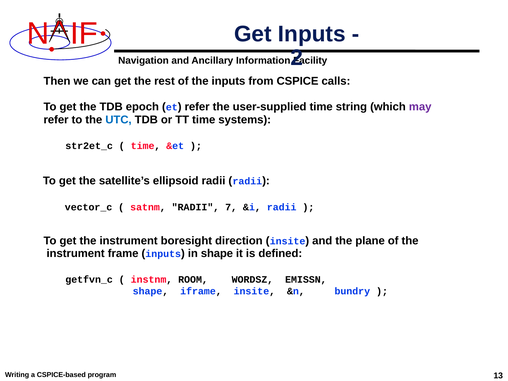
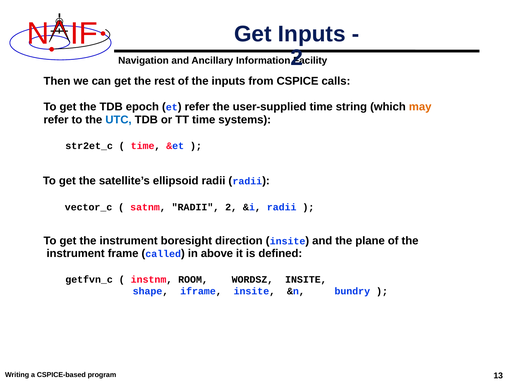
may colour: purple -> orange
RADII 7: 7 -> 2
inputs at (163, 254): inputs -> called
in shape: shape -> above
WORDSZ EMISSN: EMISSN -> INSITE
